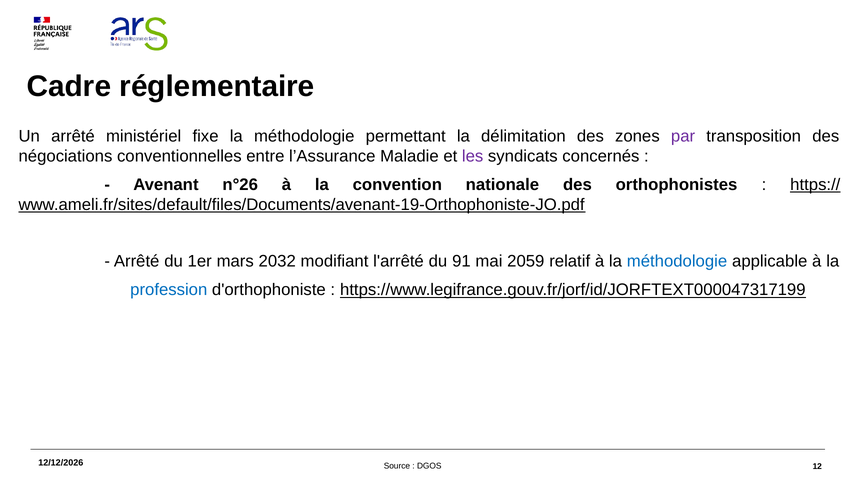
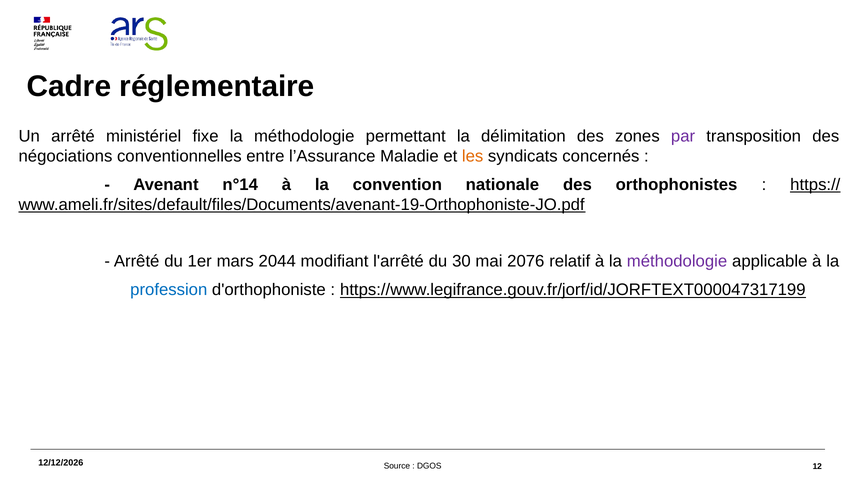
les colour: purple -> orange
n°26: n°26 -> n°14
2032: 2032 -> 2044
91: 91 -> 30
2059: 2059 -> 2076
méthodologie at (677, 262) colour: blue -> purple
